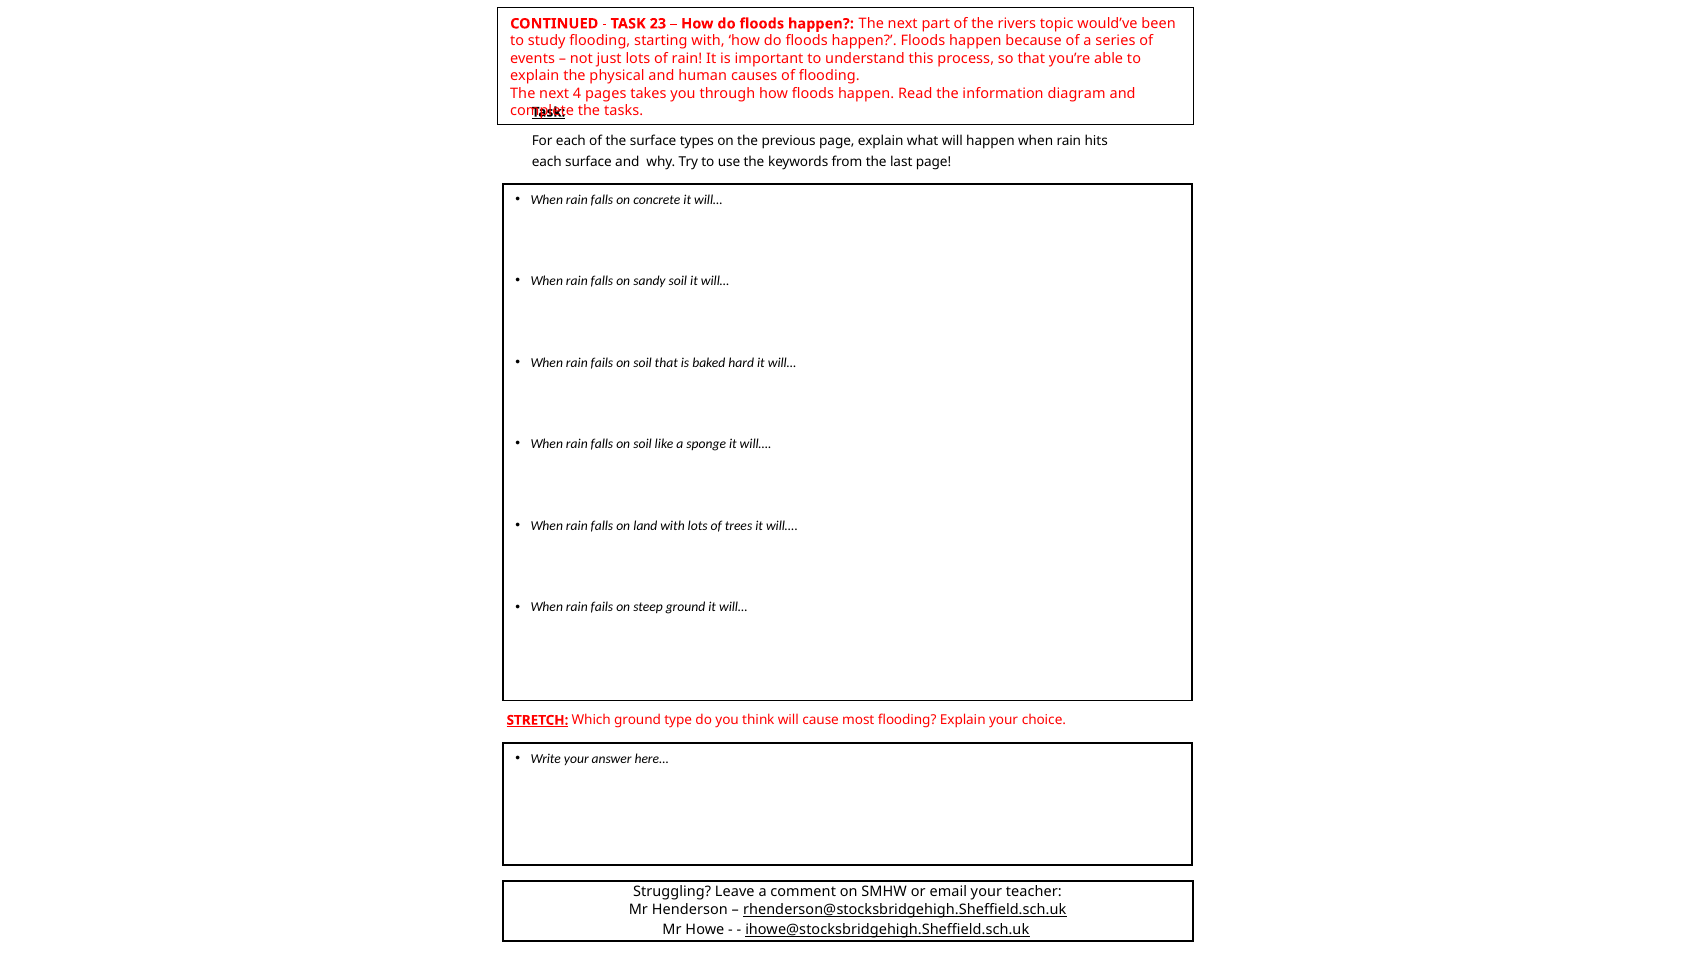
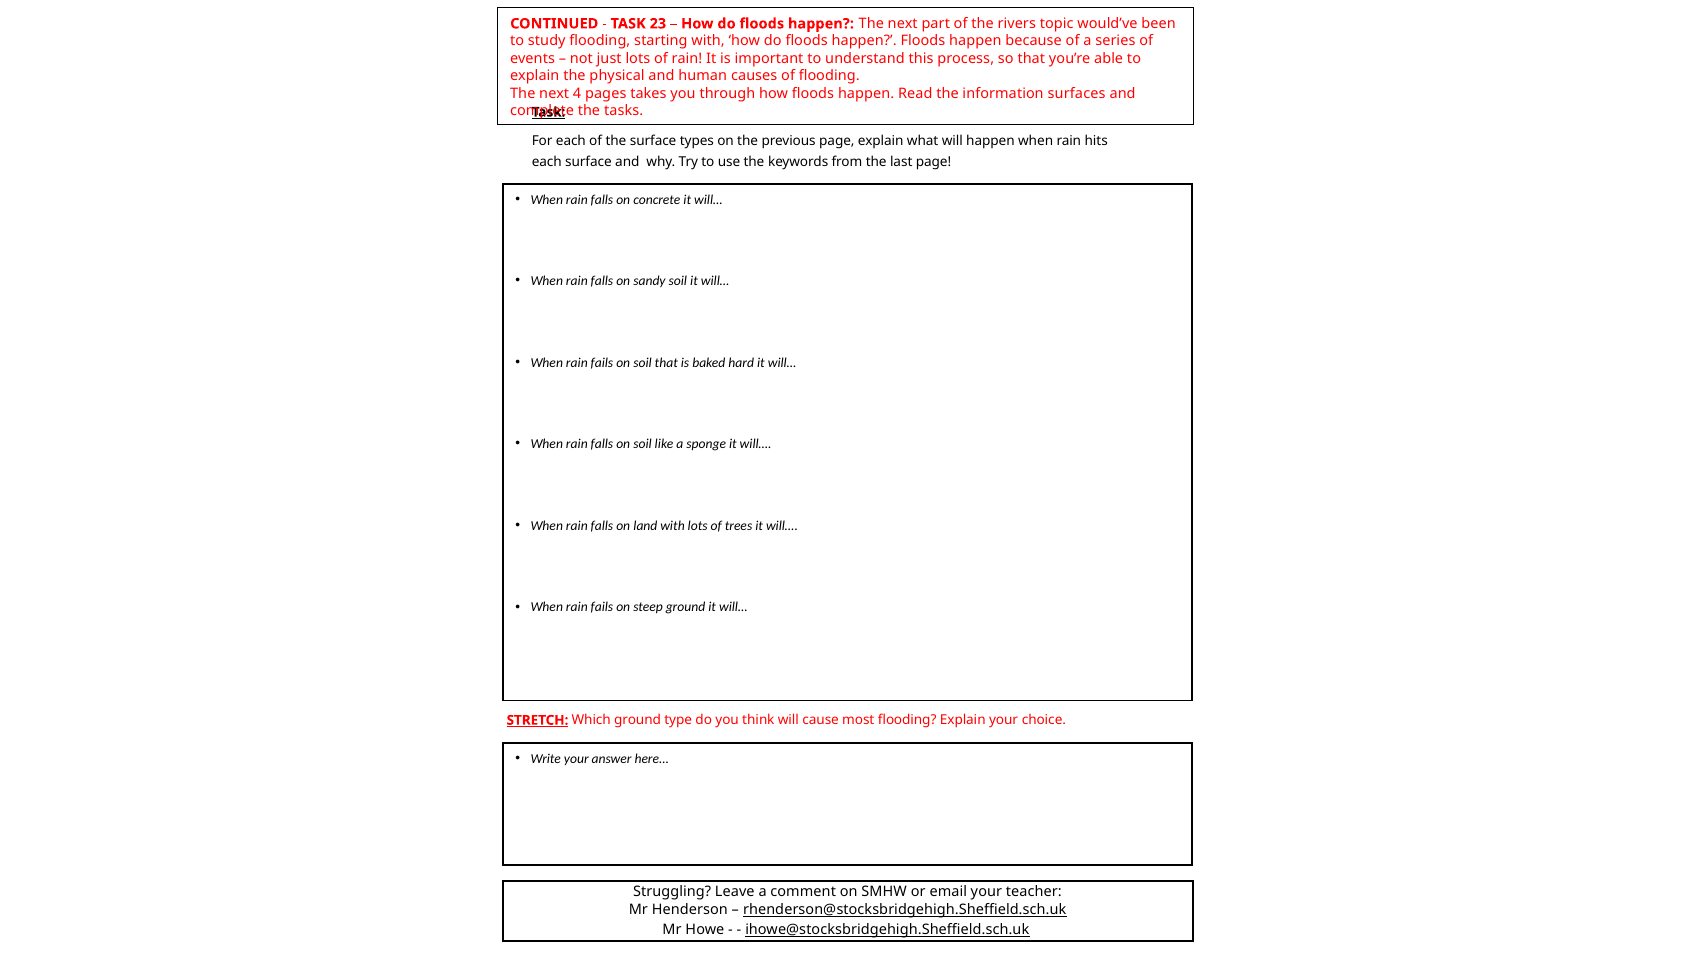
diagram: diagram -> surfaces
